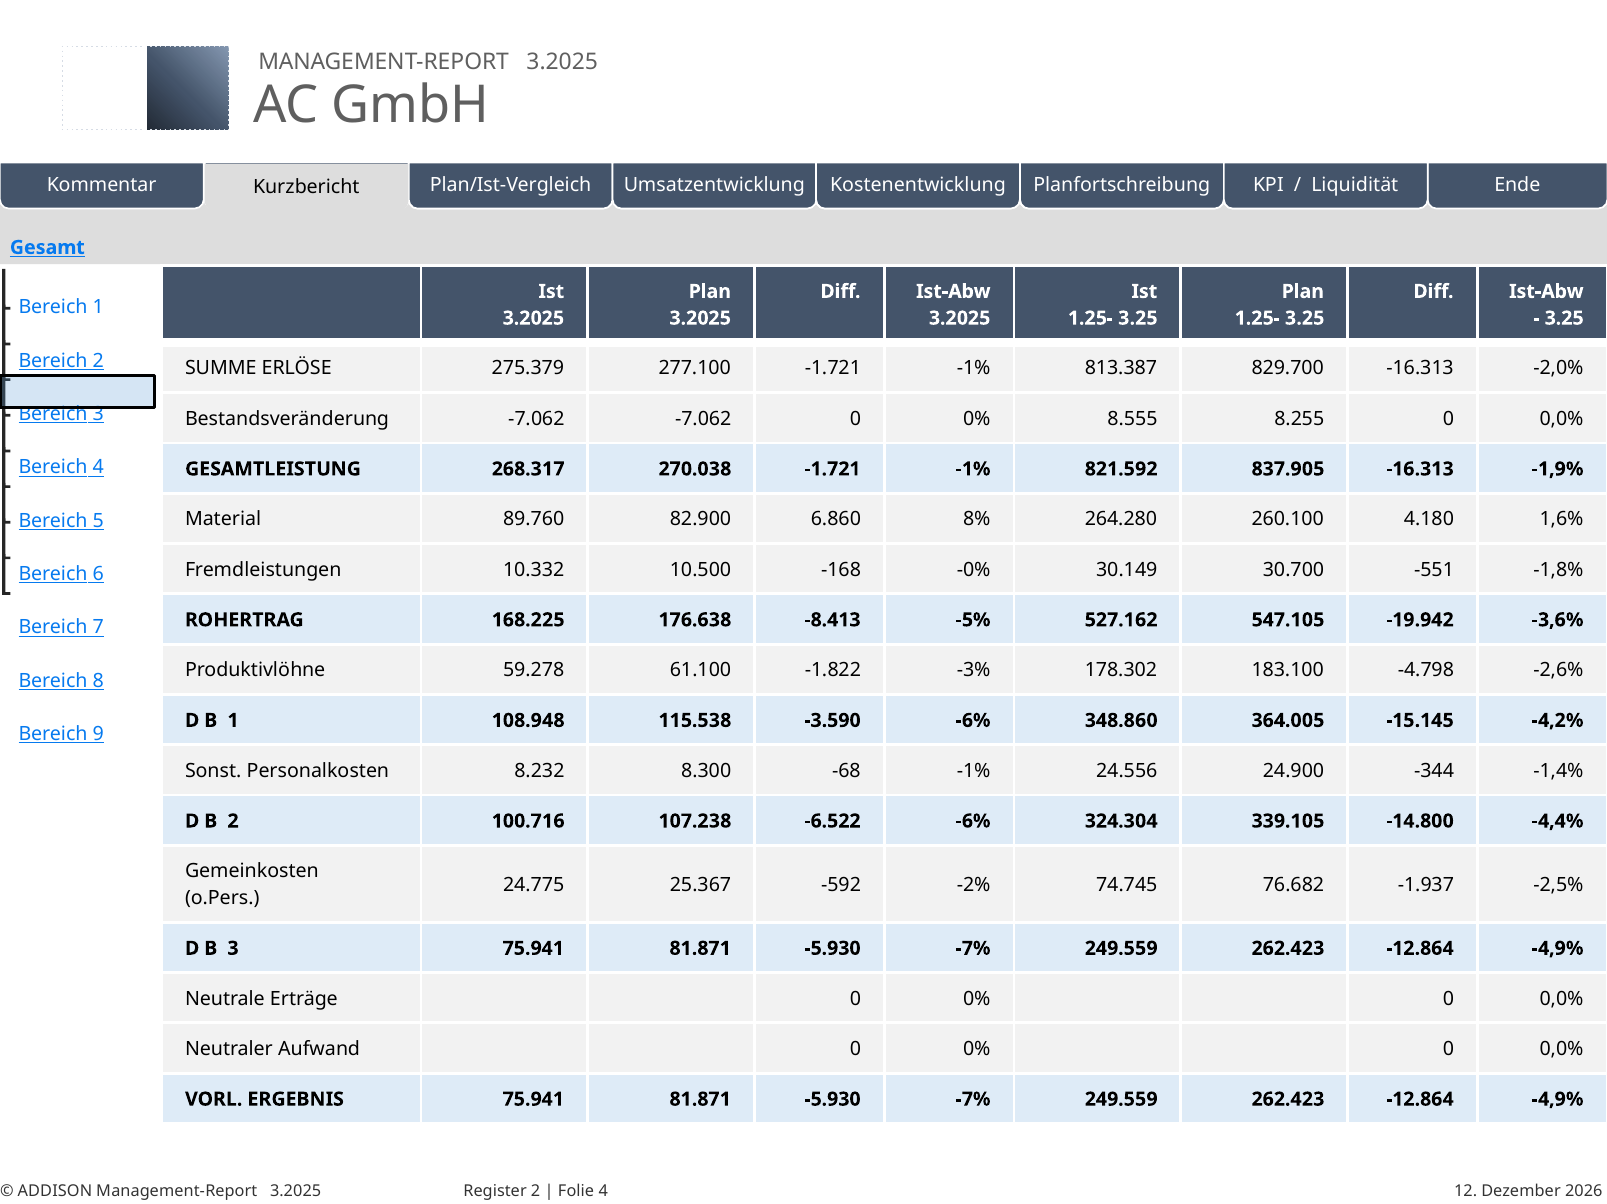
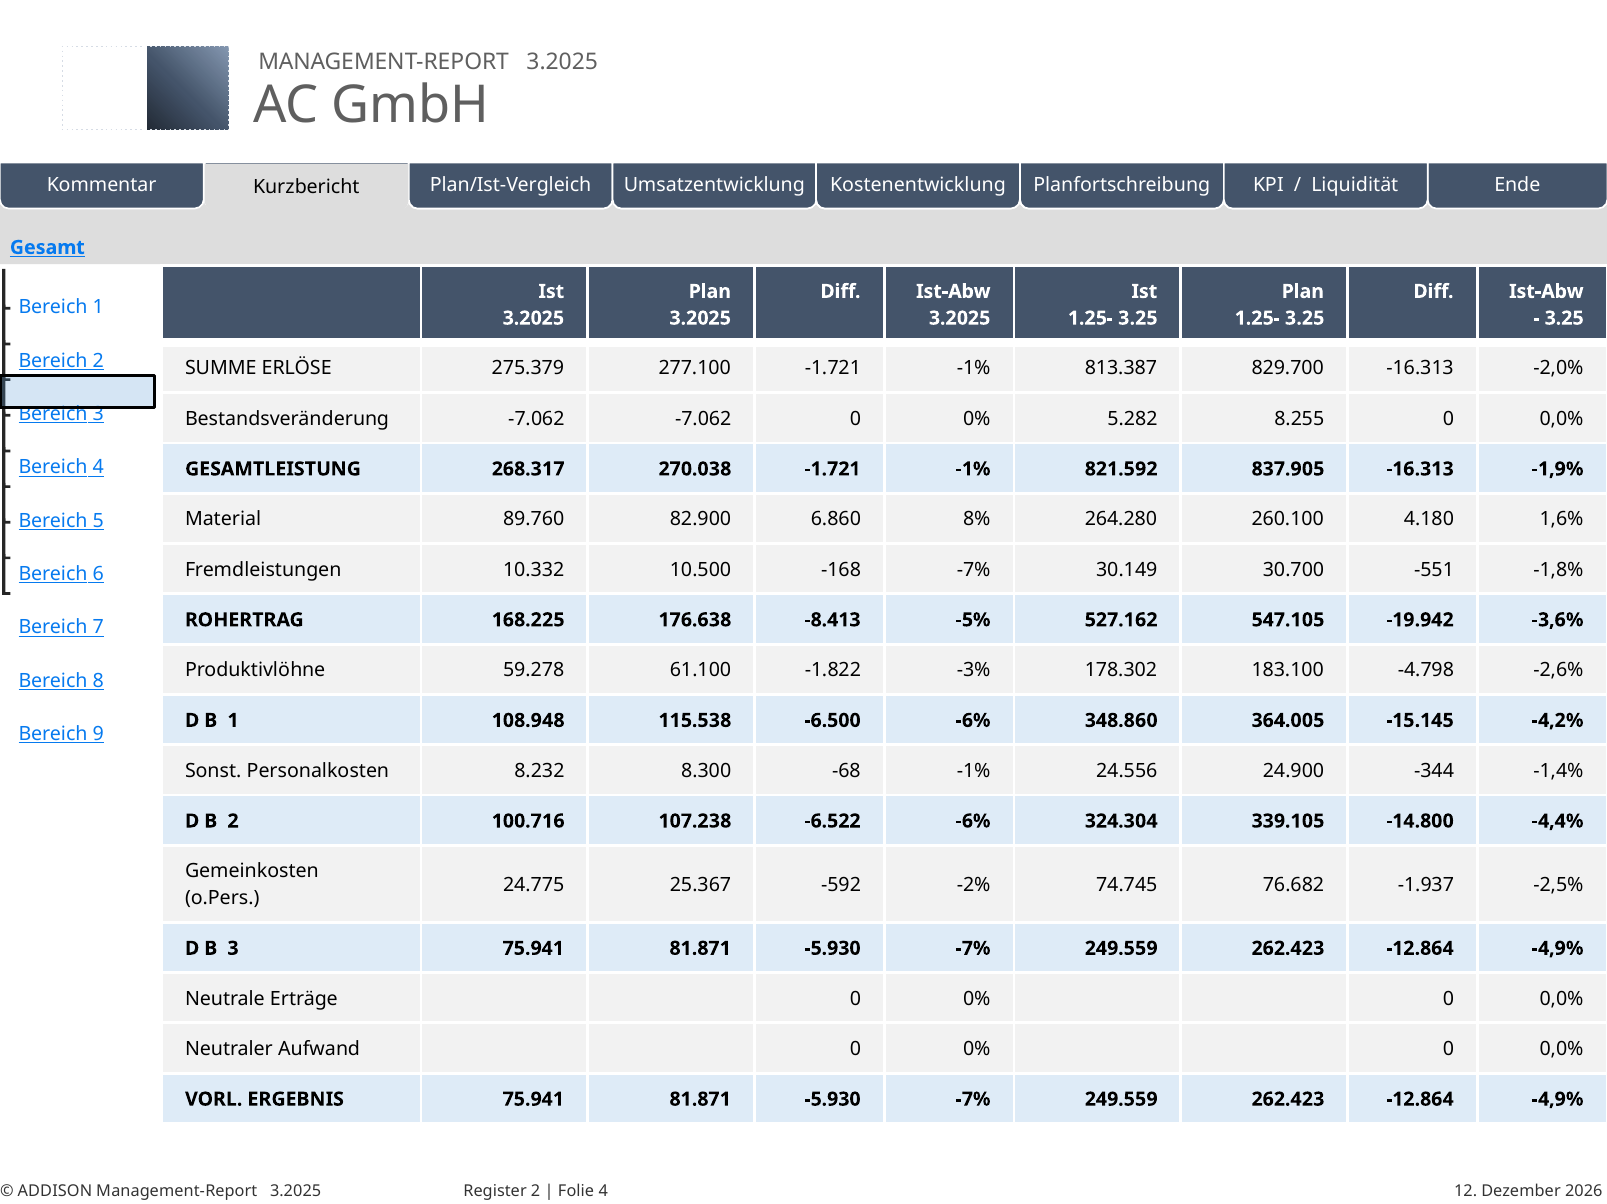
8.555: 8.555 -> 5.282
-168 -0%: -0% -> -7%
-3.590: -3.590 -> -6.500
